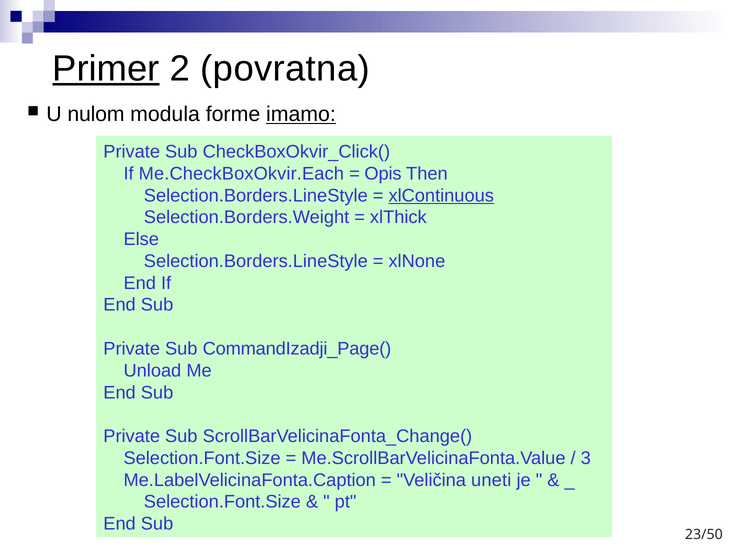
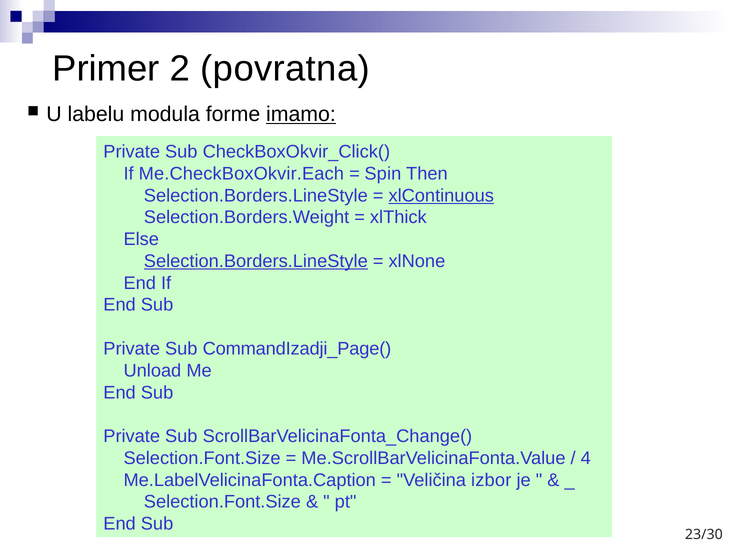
Primer underline: present -> none
nulom: nulom -> labelu
Opis: Opis -> Spin
Selection.Borders.LineStyle at (256, 261) underline: none -> present
3: 3 -> 4
uneti: uneti -> izbor
23/50: 23/50 -> 23/30
